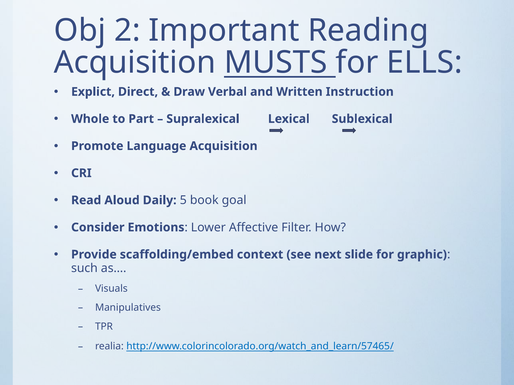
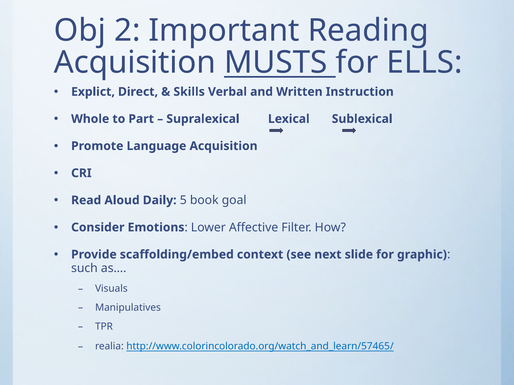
Draw: Draw -> Skills
